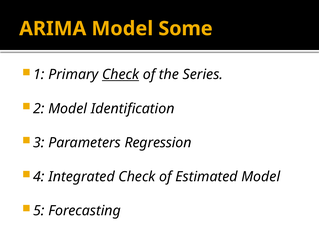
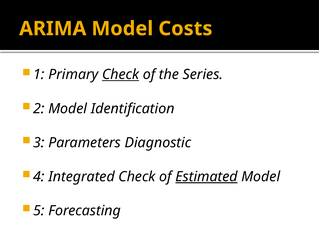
Some: Some -> Costs
Regression: Regression -> Diagnostic
Estimated underline: none -> present
